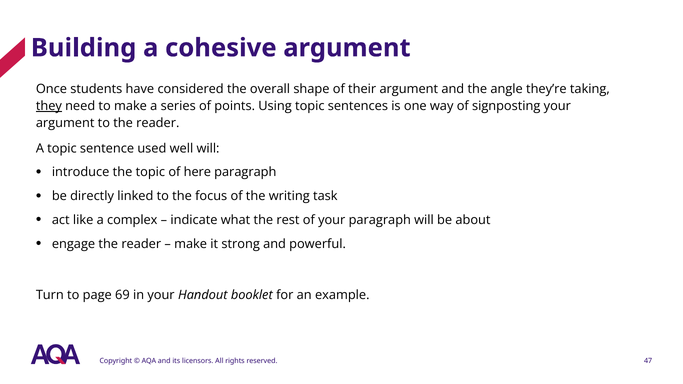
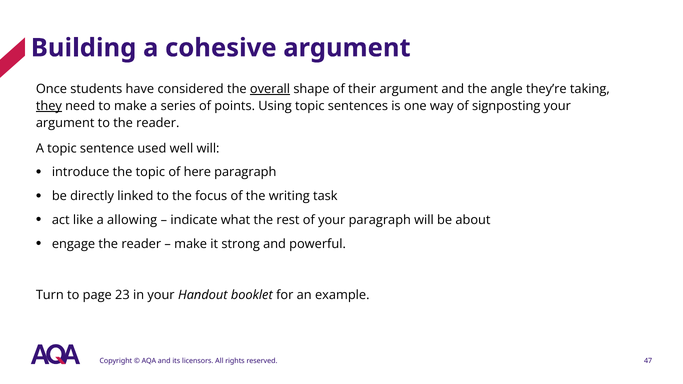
overall underline: none -> present
complex: complex -> allowing
69: 69 -> 23
